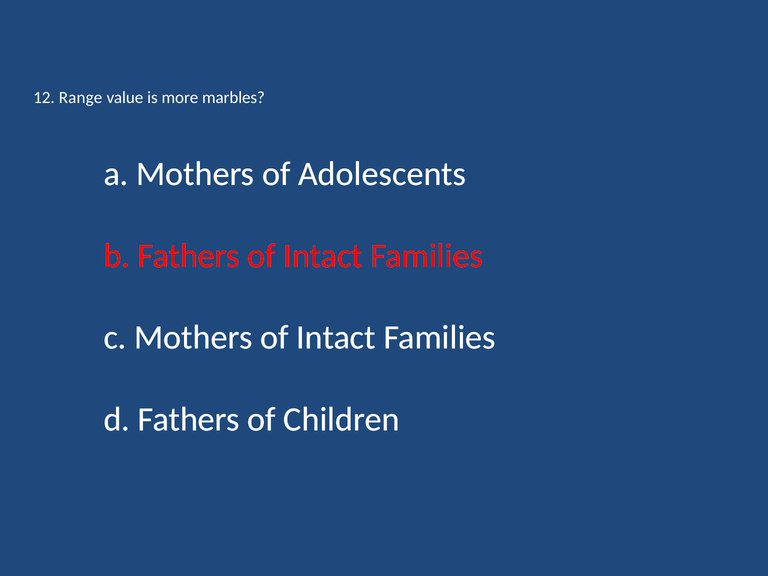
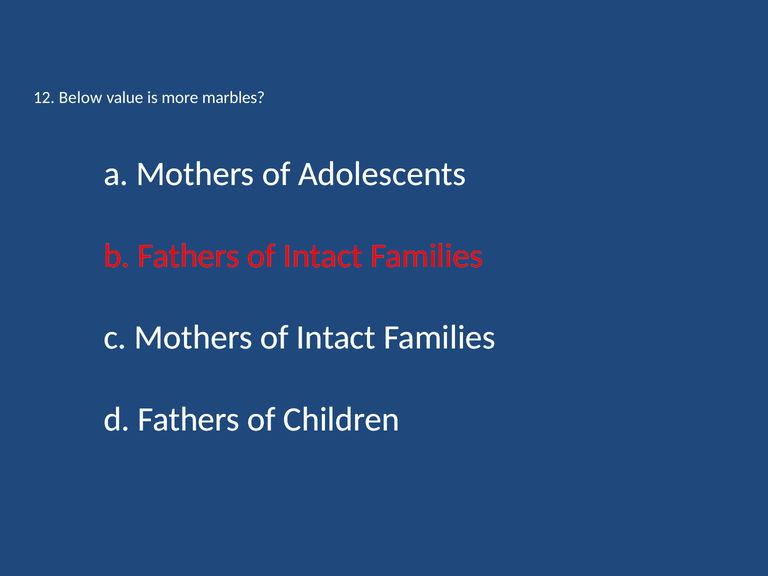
Range: Range -> Below
